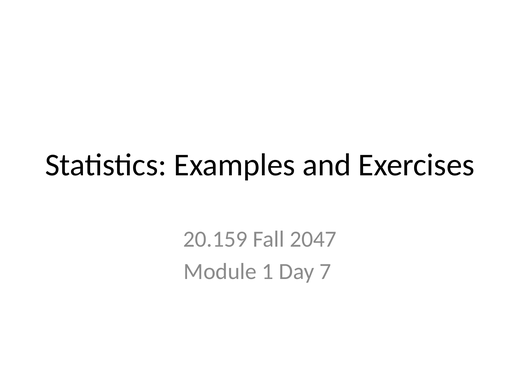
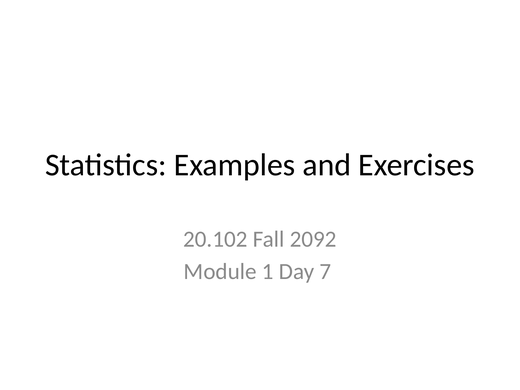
20.159: 20.159 -> 20.102
2047: 2047 -> 2092
